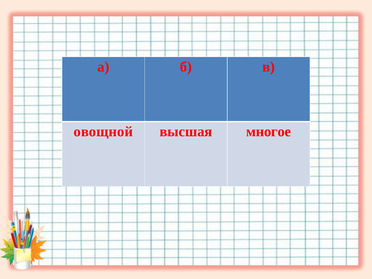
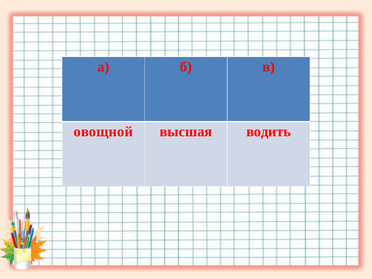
многое: многое -> водить
